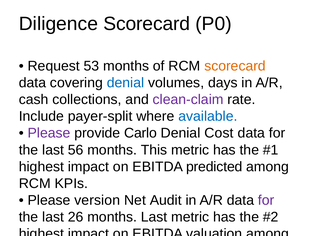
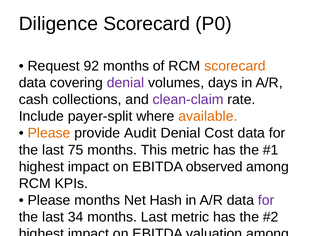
53: 53 -> 92
denial at (126, 83) colour: blue -> purple
available colour: blue -> orange
Please at (49, 133) colour: purple -> orange
Carlo: Carlo -> Audit
56: 56 -> 75
predicted: predicted -> observed
Please version: version -> months
Audit: Audit -> Hash
26: 26 -> 34
